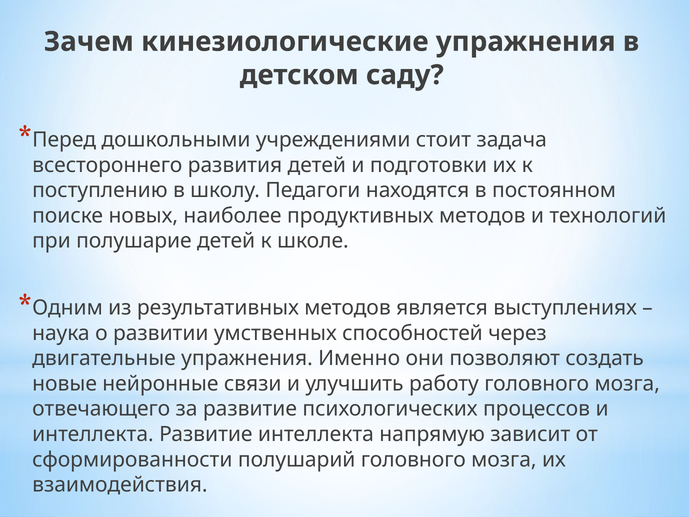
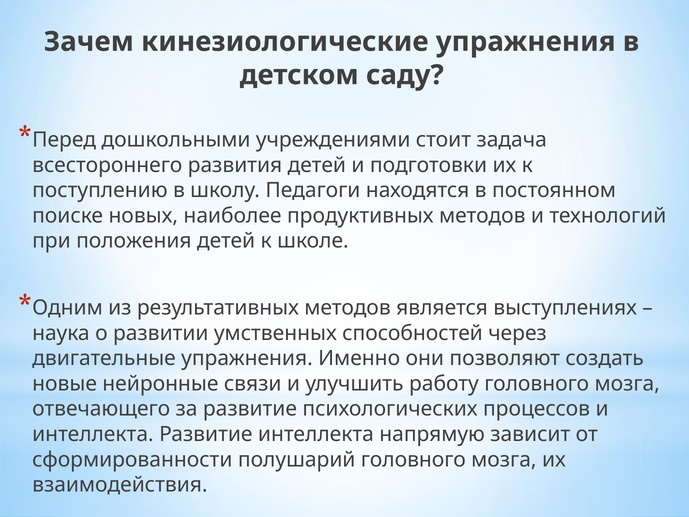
полушарие: полушарие -> положения
